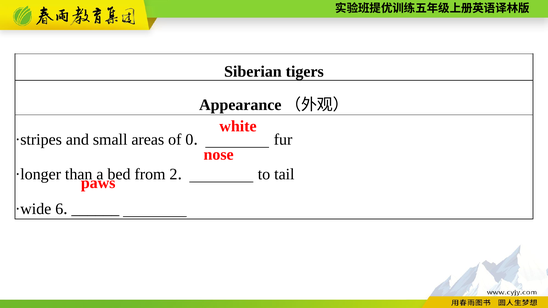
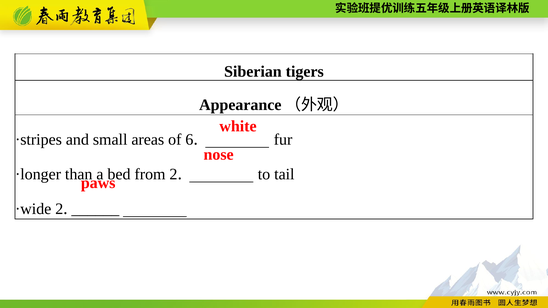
0: 0 -> 6
·wide 6: 6 -> 2
